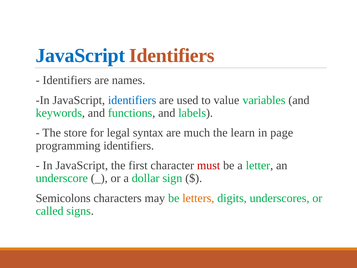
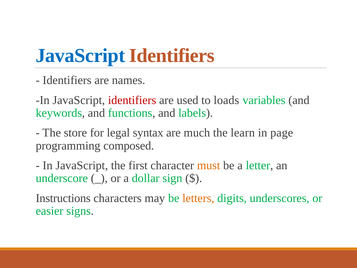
identifiers at (132, 100) colour: blue -> red
value: value -> loads
programming identifiers: identifiers -> composed
must colour: red -> orange
Semicolons: Semicolons -> Instructions
called: called -> easier
